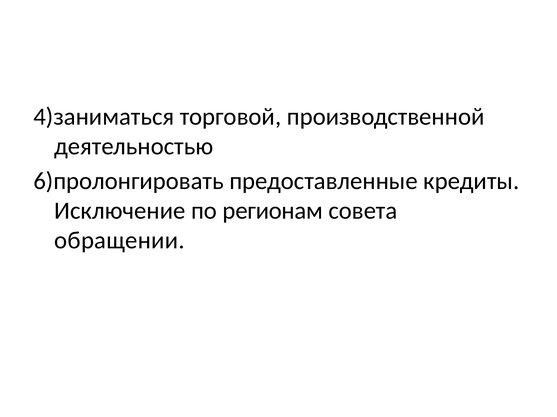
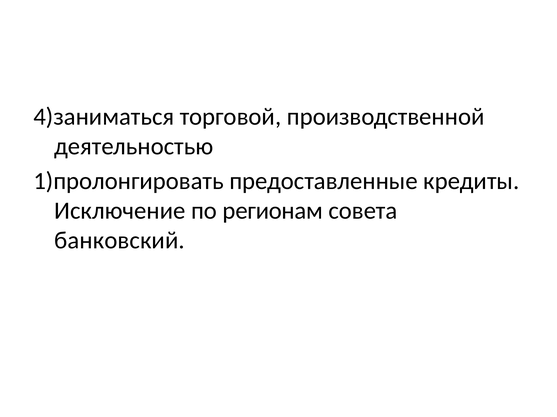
6)пролонгировать: 6)пролонгировать -> 1)пролонгировать
обращении: обращении -> банковский
